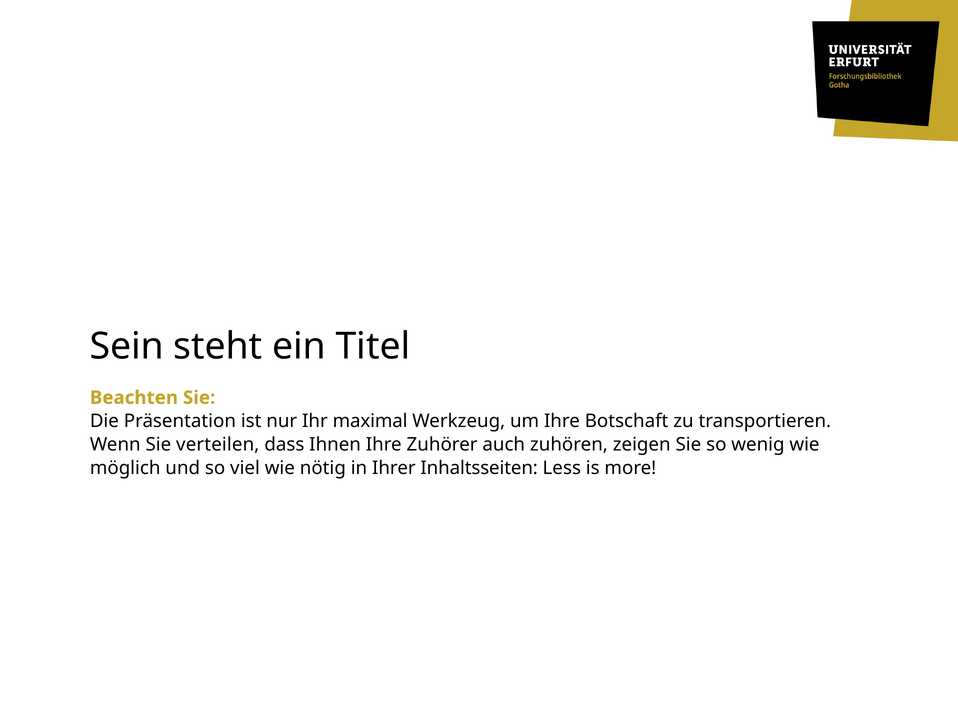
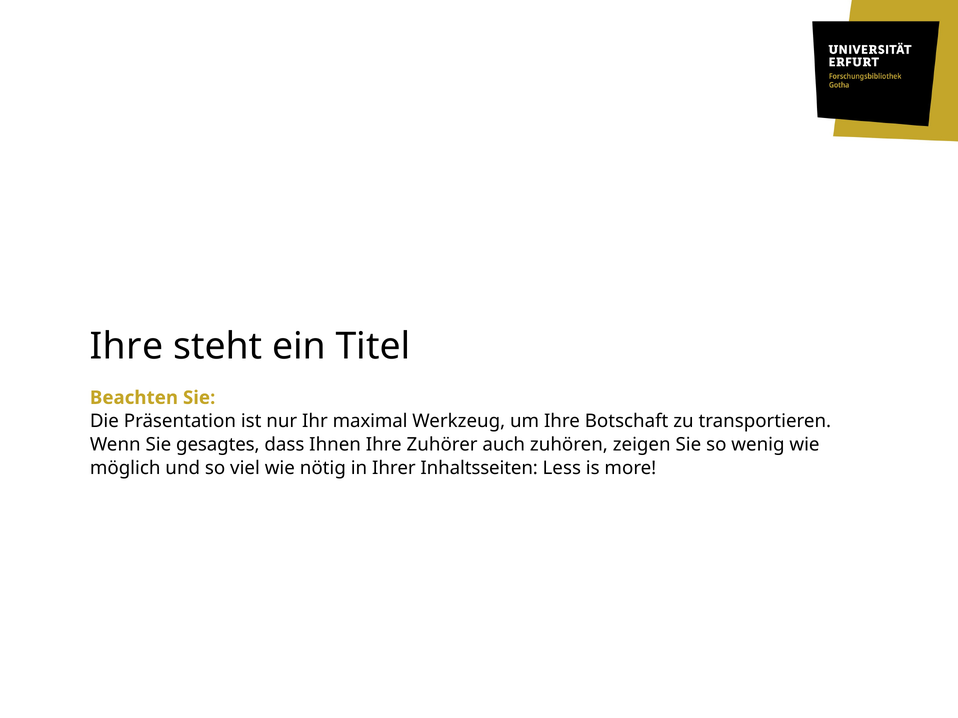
Sein at (127, 347): Sein -> Ihre
verteilen: verteilen -> gesagtes
